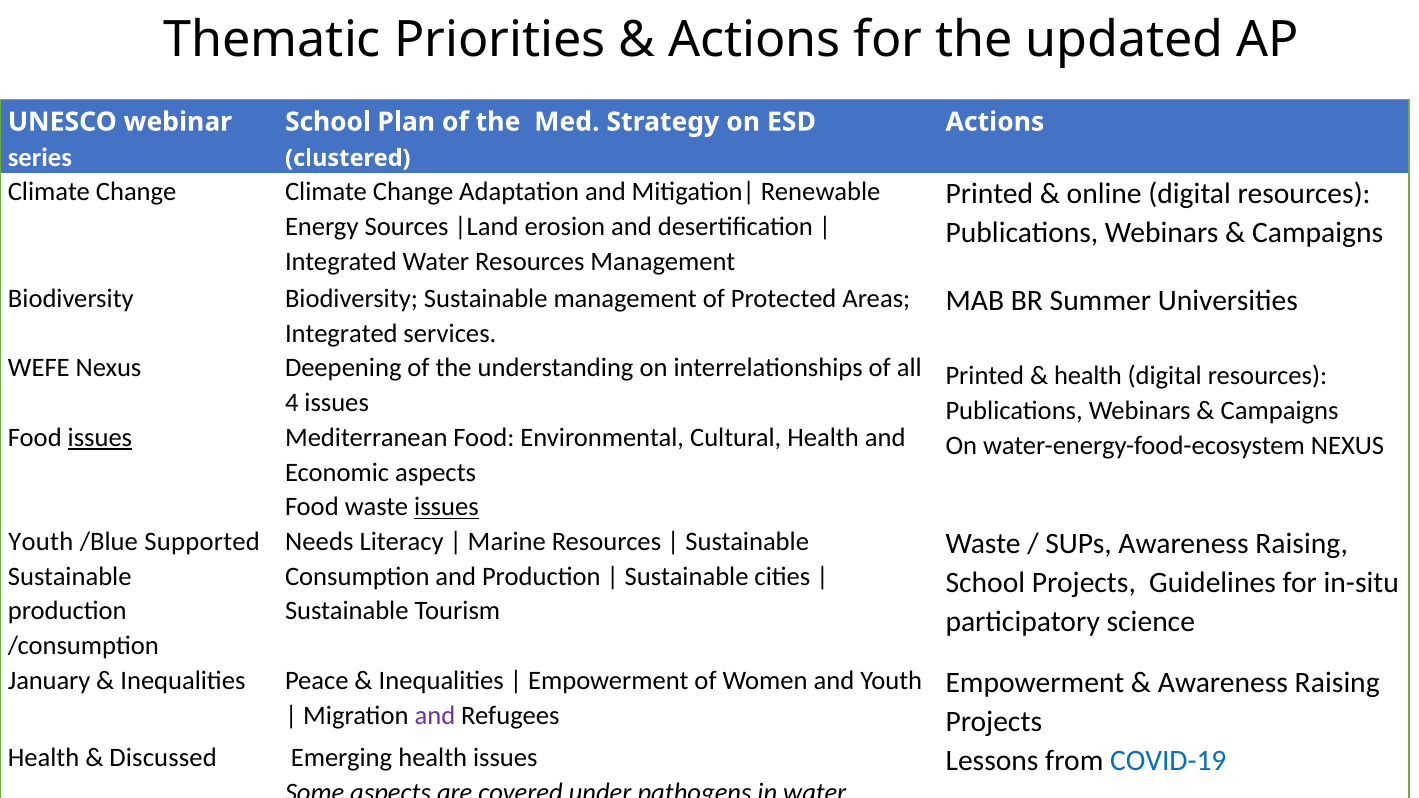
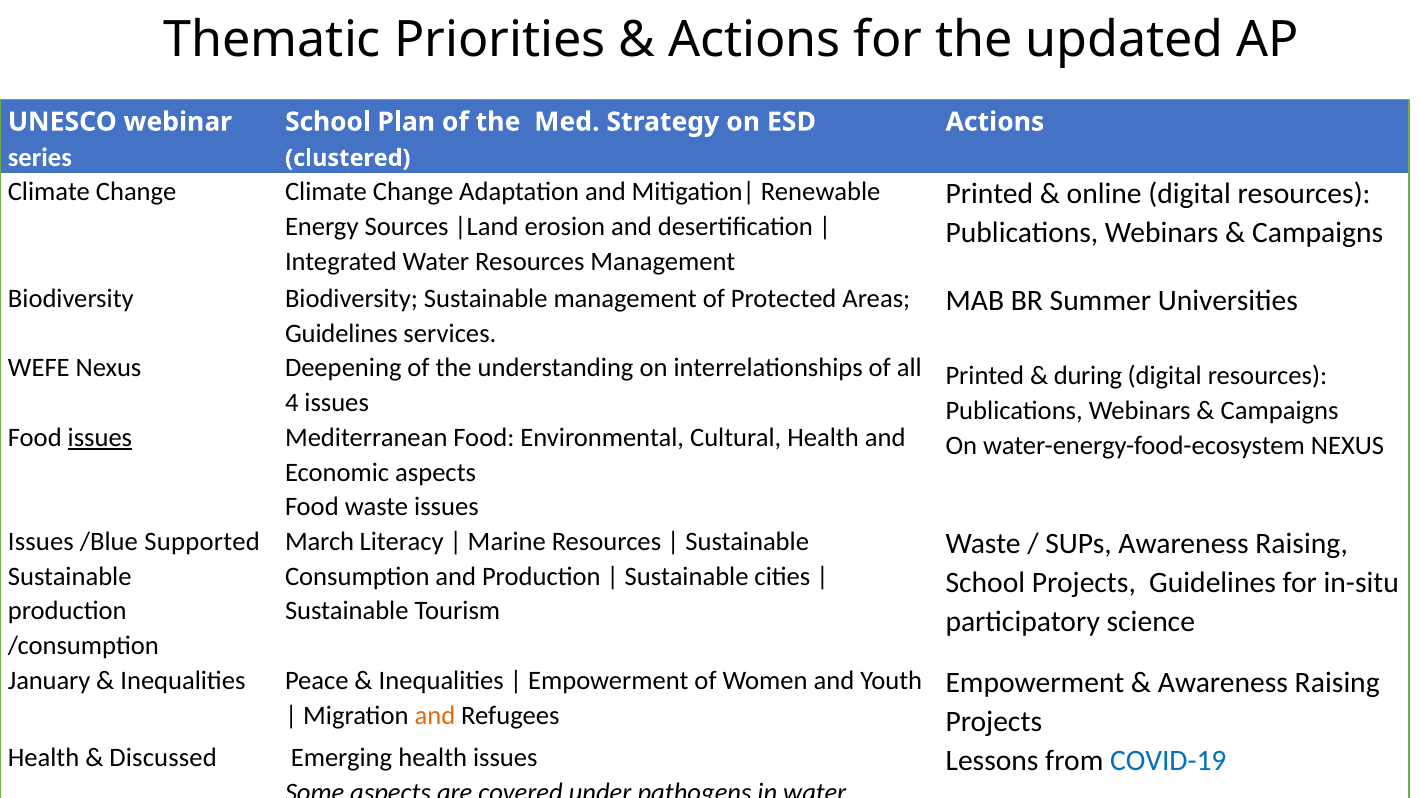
Integrated at (341, 333): Integrated -> Guidelines
health at (1088, 376): health -> during
issues at (446, 507) underline: present -> none
Youth at (41, 542): Youth -> Issues
Needs: Needs -> March
and at (435, 716) colour: purple -> orange
